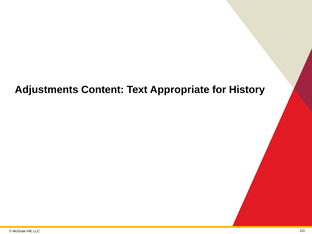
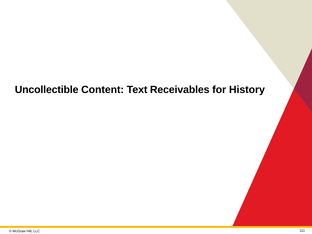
Adjustments: Adjustments -> Uncollectible
Appropriate: Appropriate -> Receivables
